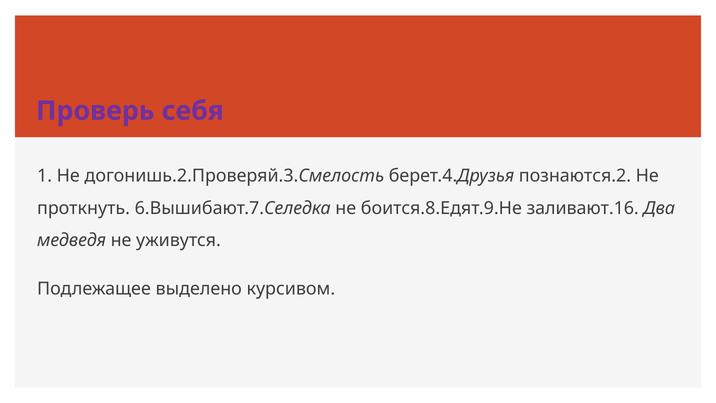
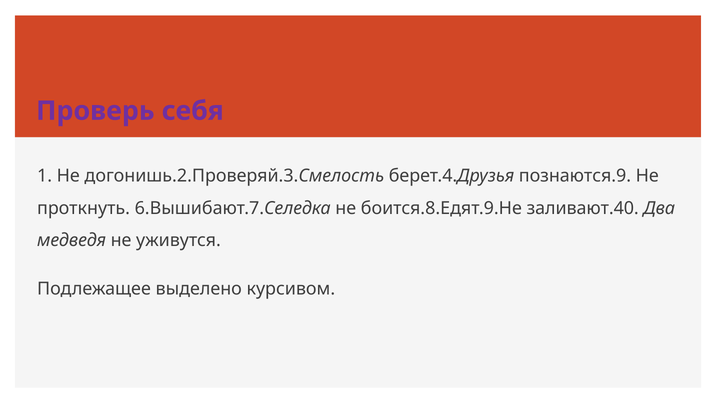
познаются.2: познаются.2 -> познаются.9
заливают.16: заливают.16 -> заливают.40
